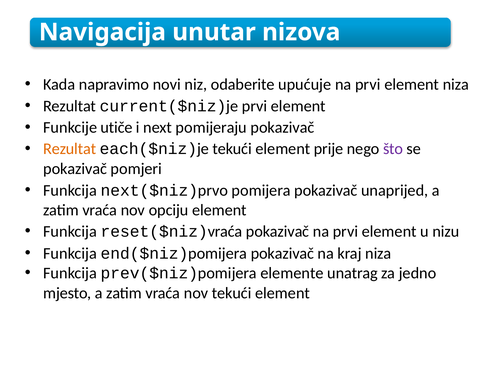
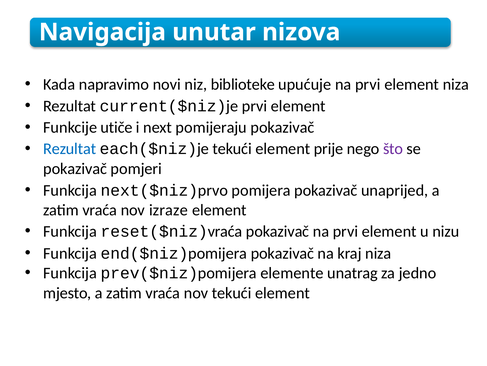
odaberite: odaberite -> biblioteke
Rezultat at (70, 149) colour: orange -> blue
opciju: opciju -> izraze
